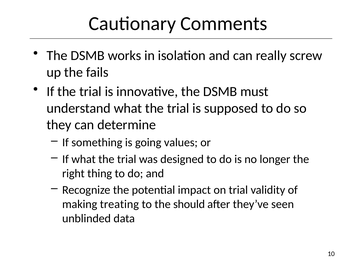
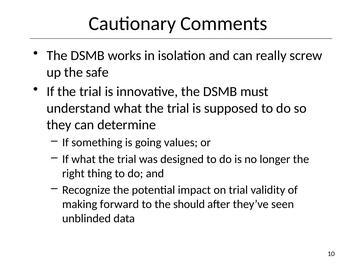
fails: fails -> safe
treating: treating -> forward
